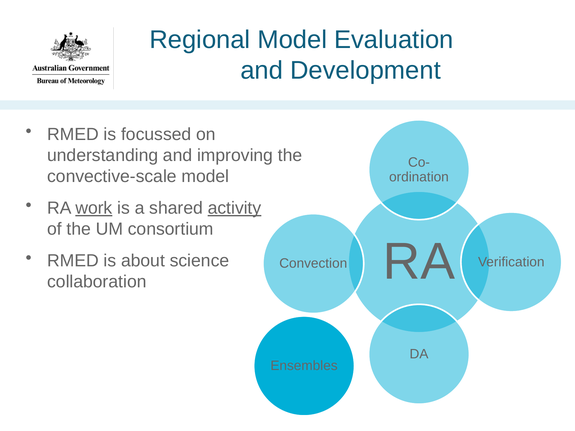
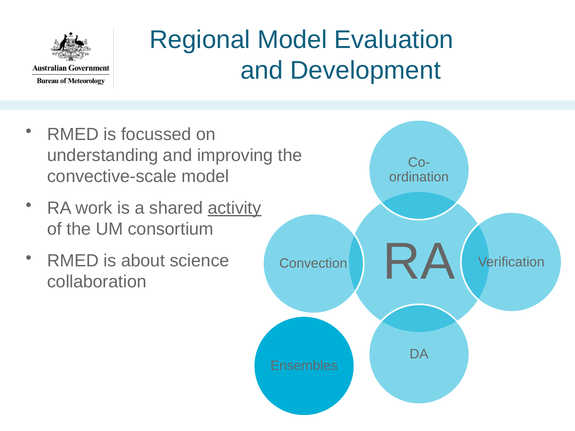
work underline: present -> none
